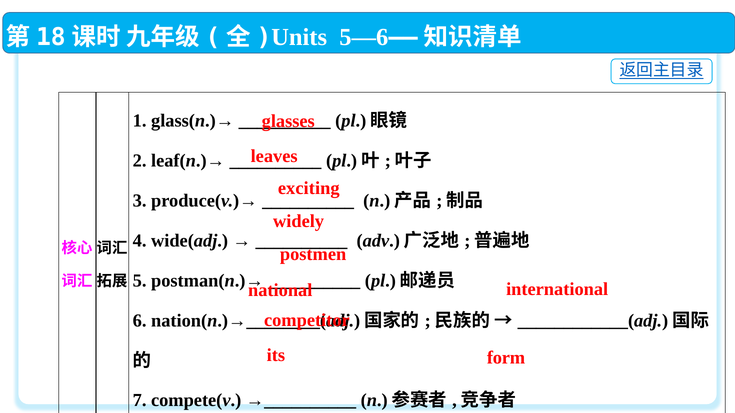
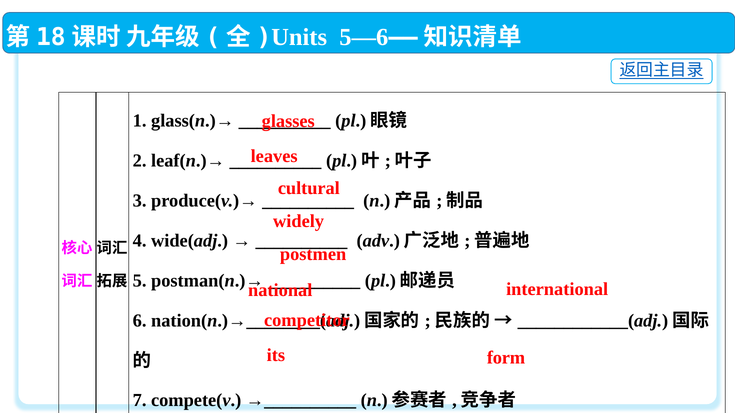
exciting: exciting -> cultural
